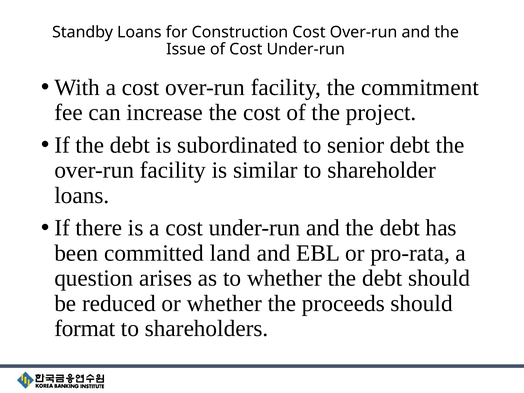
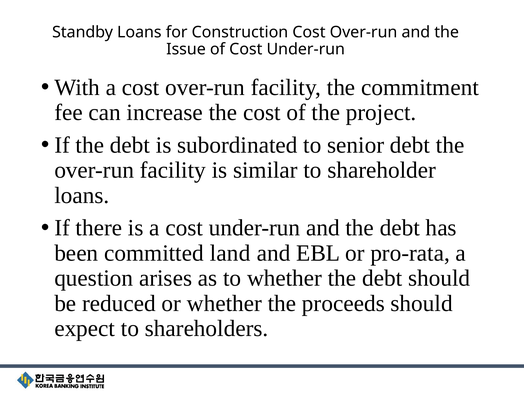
format: format -> expect
